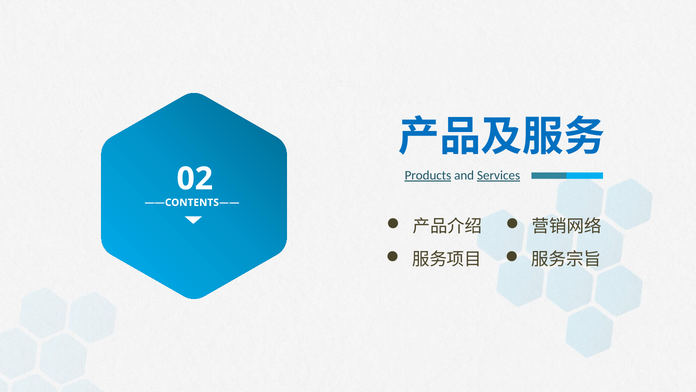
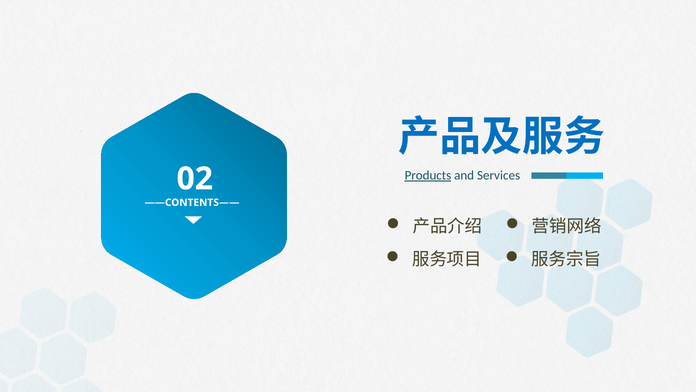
Services underline: present -> none
